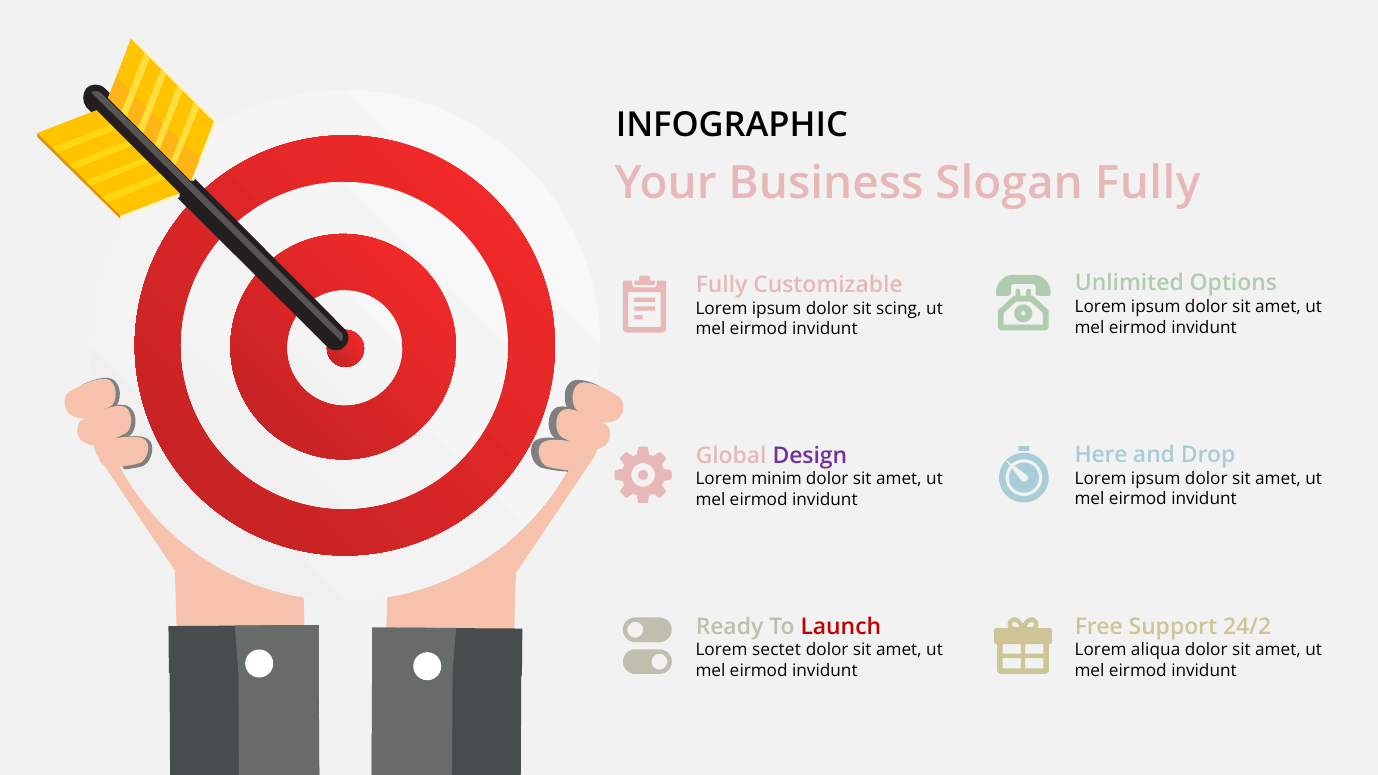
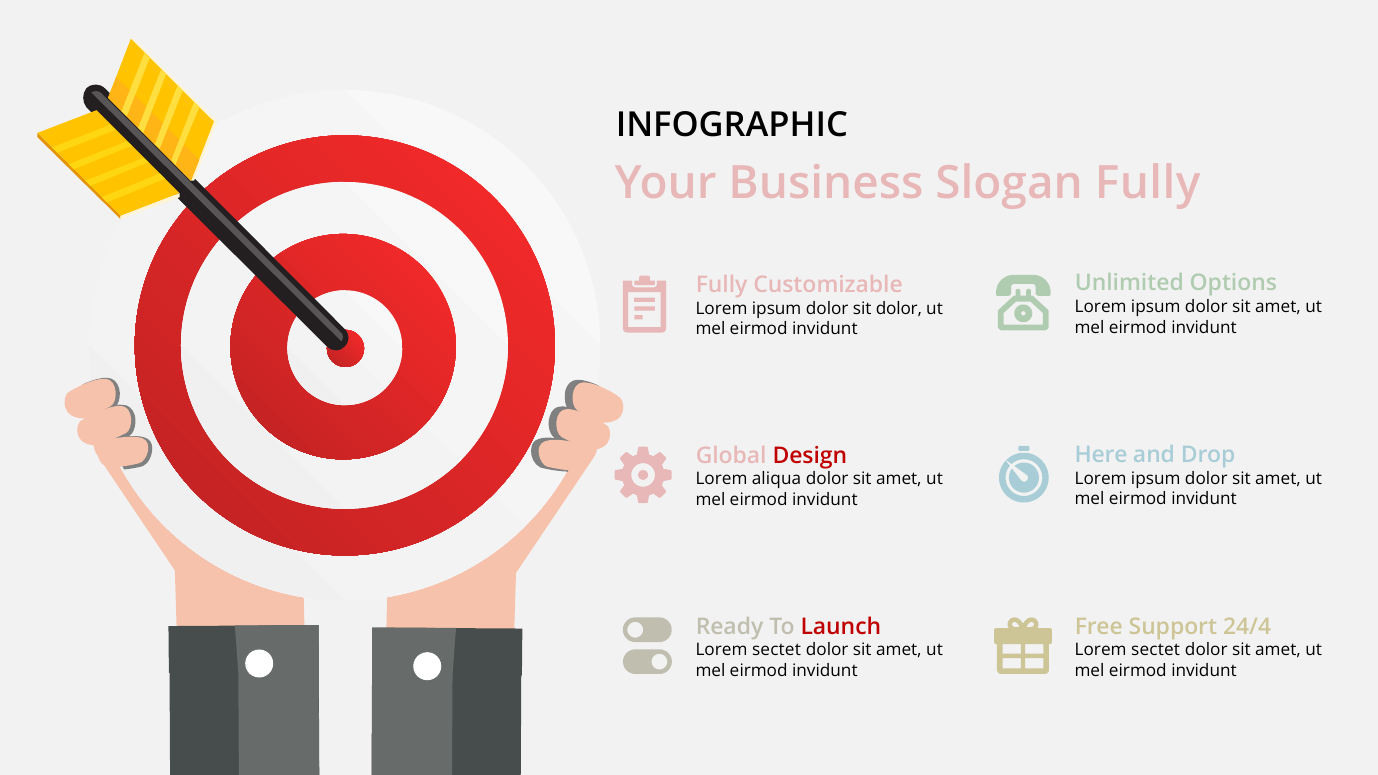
sit scing: scing -> dolor
Design colour: purple -> red
minim: minim -> aliqua
24/2: 24/2 -> 24/4
aliqua at (1156, 650): aliqua -> sectet
